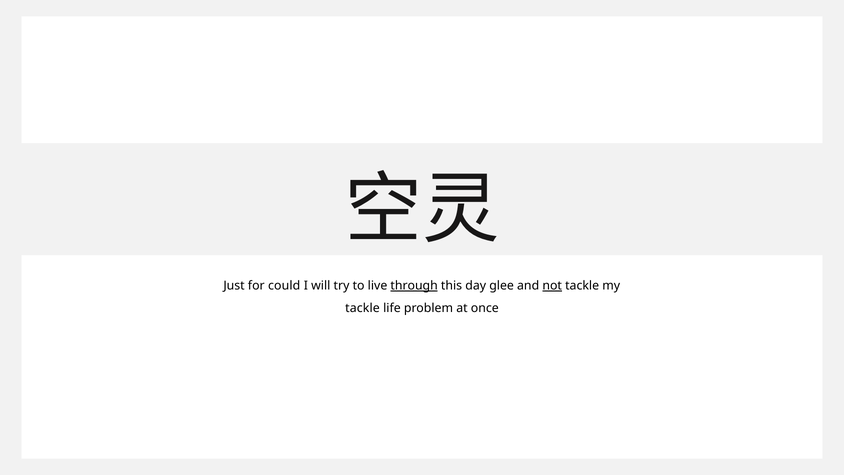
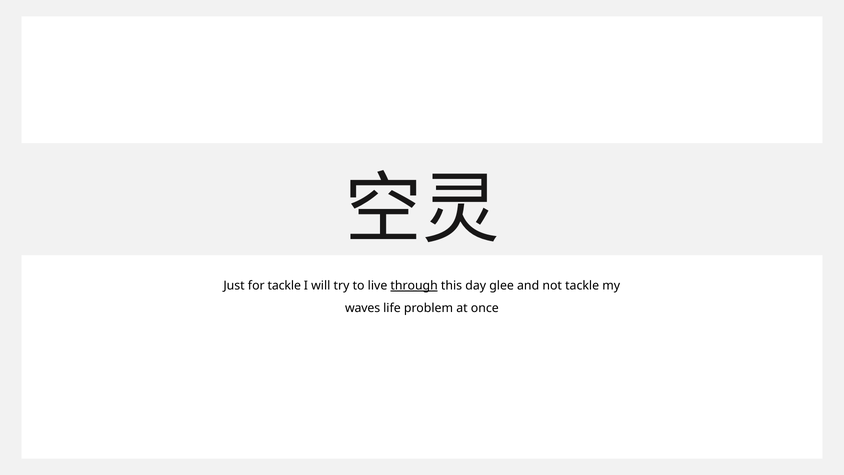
for could: could -> tackle
not underline: present -> none
tackle at (362, 308): tackle -> waves
